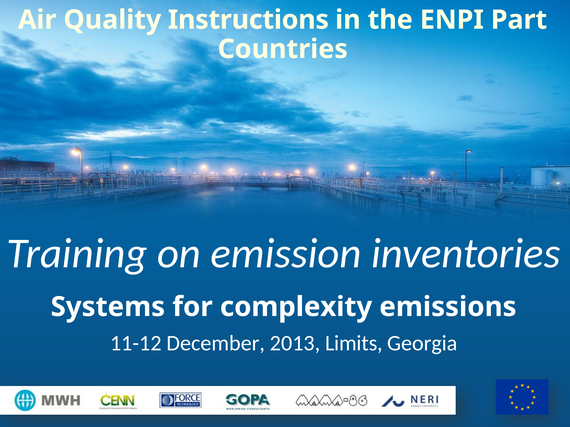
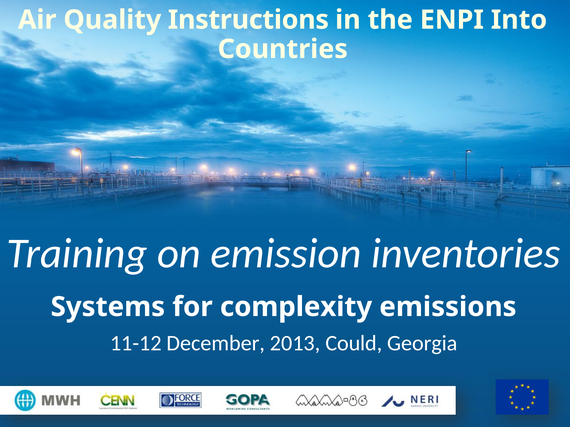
Part: Part -> Into
Limits: Limits -> Could
